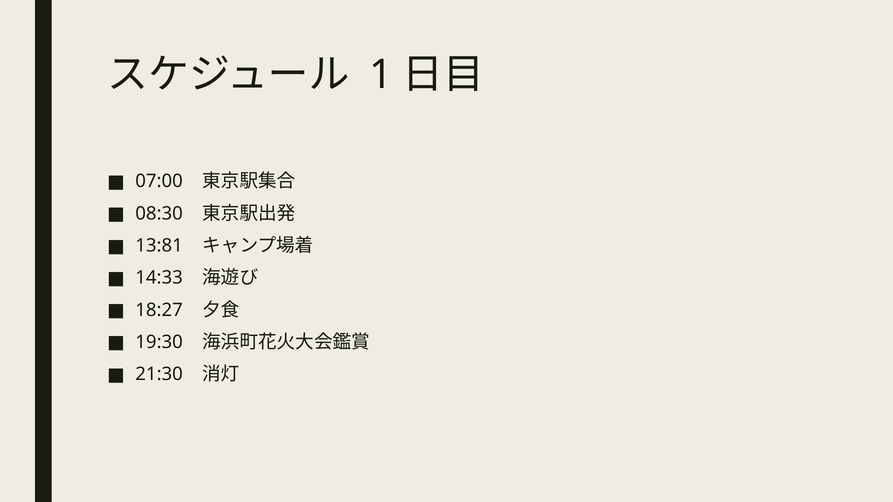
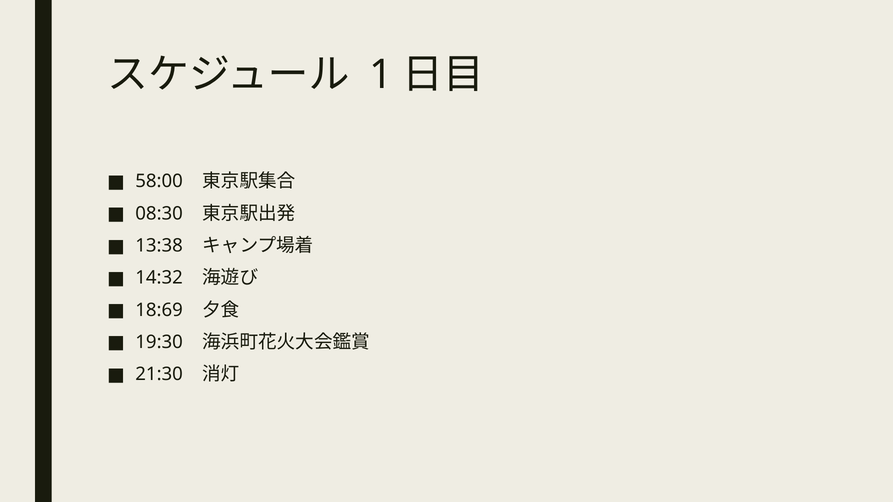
07:00: 07:00 -> 58:00
13:81: 13:81 -> 13:38
14:33: 14:33 -> 14:32
18:27: 18:27 -> 18:69
